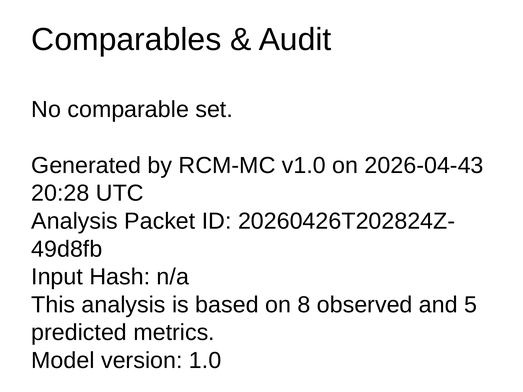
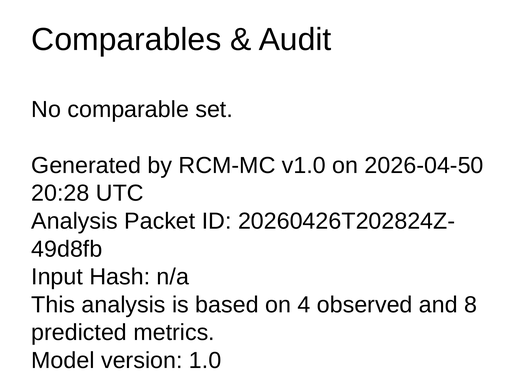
2026-04-43: 2026-04-43 -> 2026-04-50
8: 8 -> 4
5: 5 -> 8
